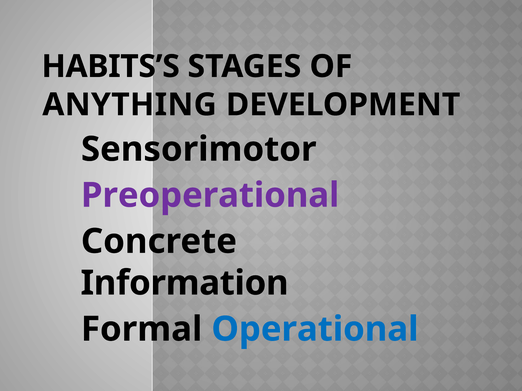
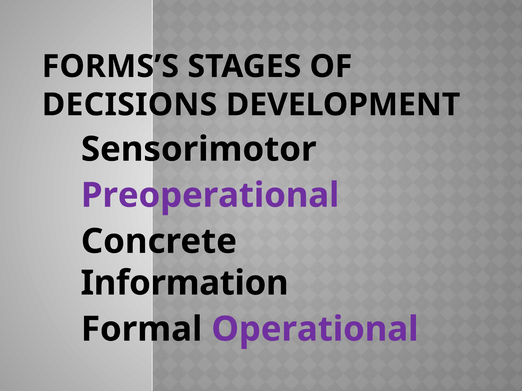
HABITS’S: HABITS’S -> FORMS’S
ANYTHING: ANYTHING -> DECISIONS
Operational colour: blue -> purple
